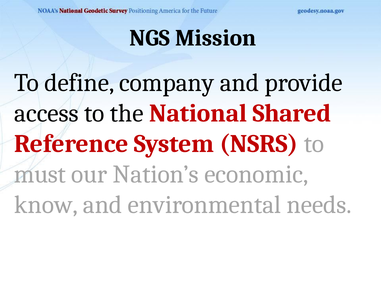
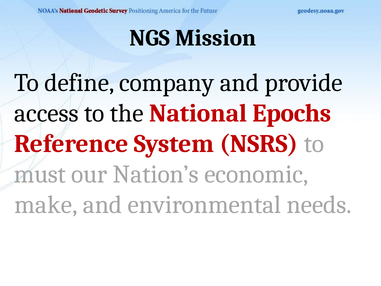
Shared: Shared -> Epochs
know: know -> make
